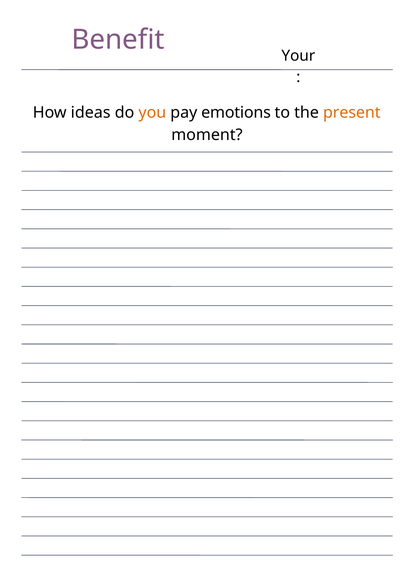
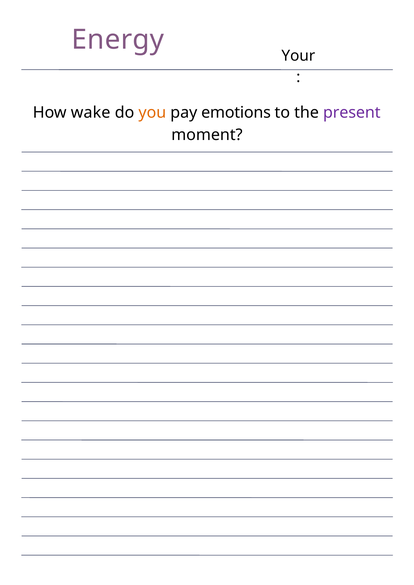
Benefit: Benefit -> Energy
ideas: ideas -> wake
present colour: orange -> purple
